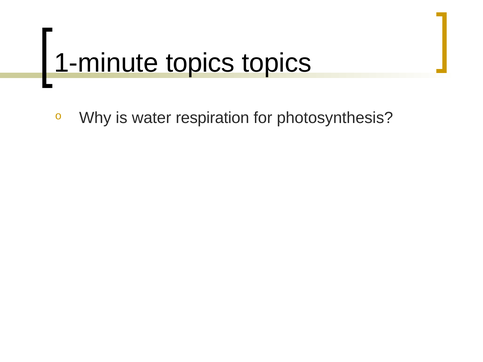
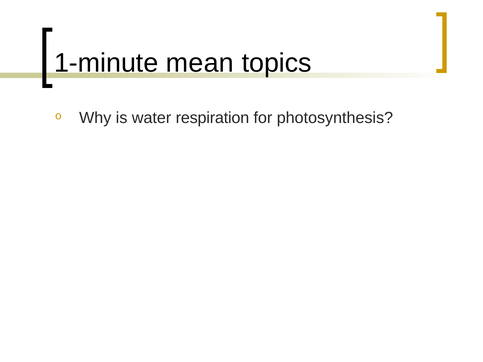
1-minute topics: topics -> mean
